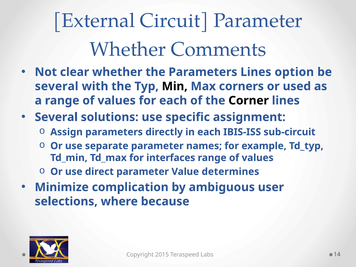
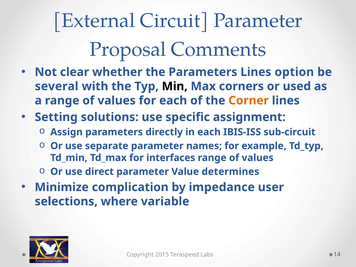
Whether at (128, 49): Whether -> Proposal
Corner colour: black -> orange
Several at (56, 117): Several -> Setting
ambiguous: ambiguous -> impedance
because: because -> variable
